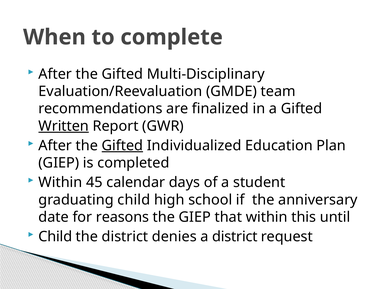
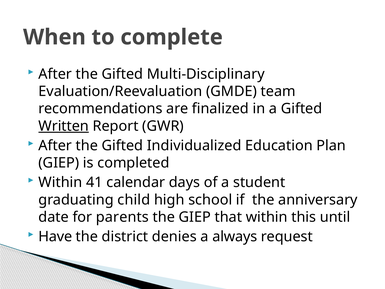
Gifted at (122, 145) underline: present -> none
45: 45 -> 41
reasons: reasons -> parents
Child at (55, 236): Child -> Have
a district: district -> always
